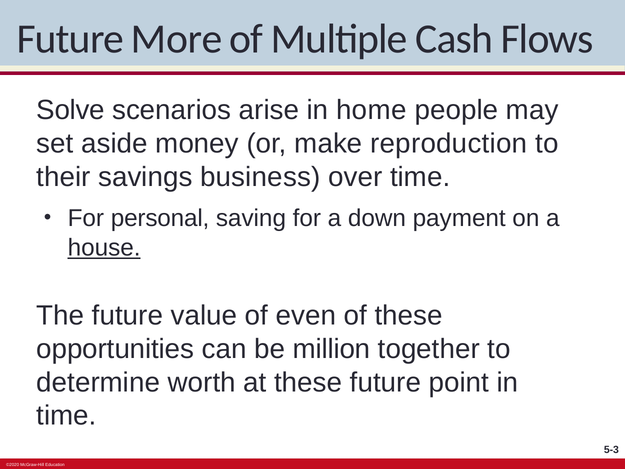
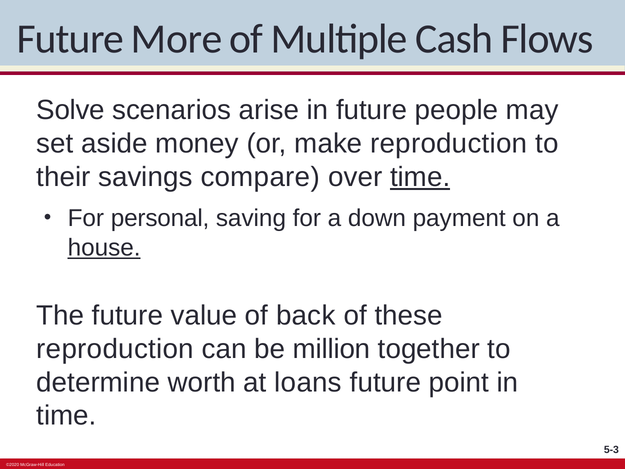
in home: home -> future
business: business -> compare
time at (420, 177) underline: none -> present
even: even -> back
opportunities at (115, 349): opportunities -> reproduction
at these: these -> loans
